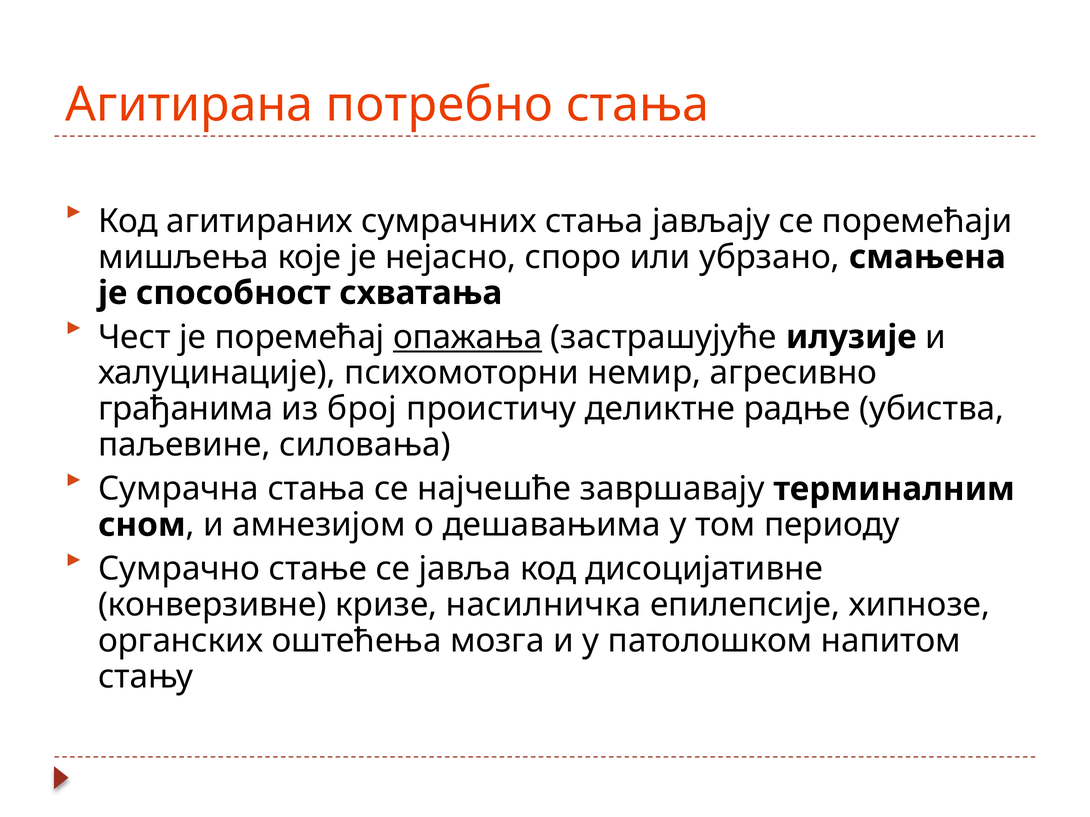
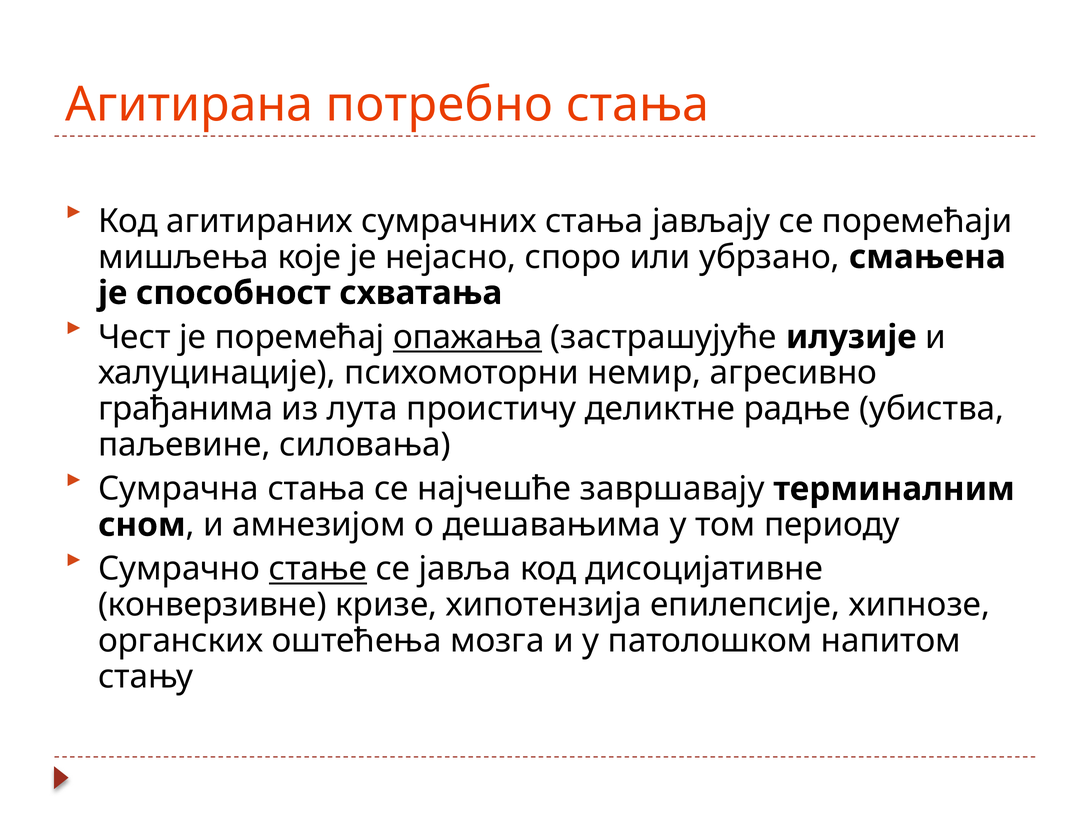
број: број -> лута
стање underline: none -> present
насилничка: насилничка -> хипотензија
